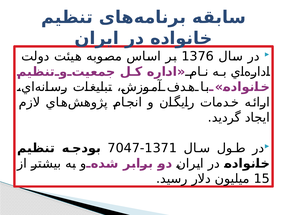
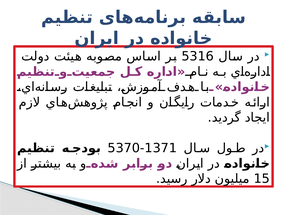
1376: 1376 -> 5316
7047: 7047 -> 5370
